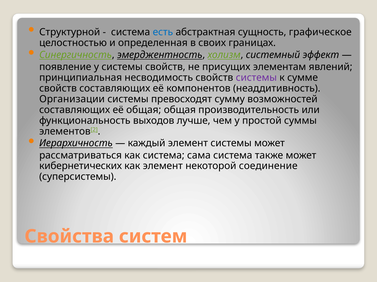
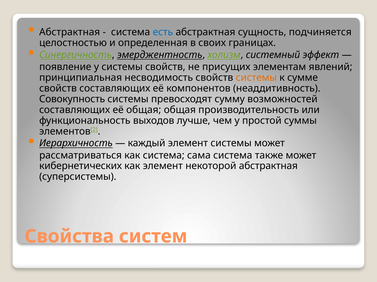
Структурной at (70, 32): Структурной -> Абстрактная
графическое: графическое -> подчиняется
системы at (256, 78) colour: purple -> orange
Организации: Организации -> Совокупность
некоторой соединение: соединение -> абстрактная
